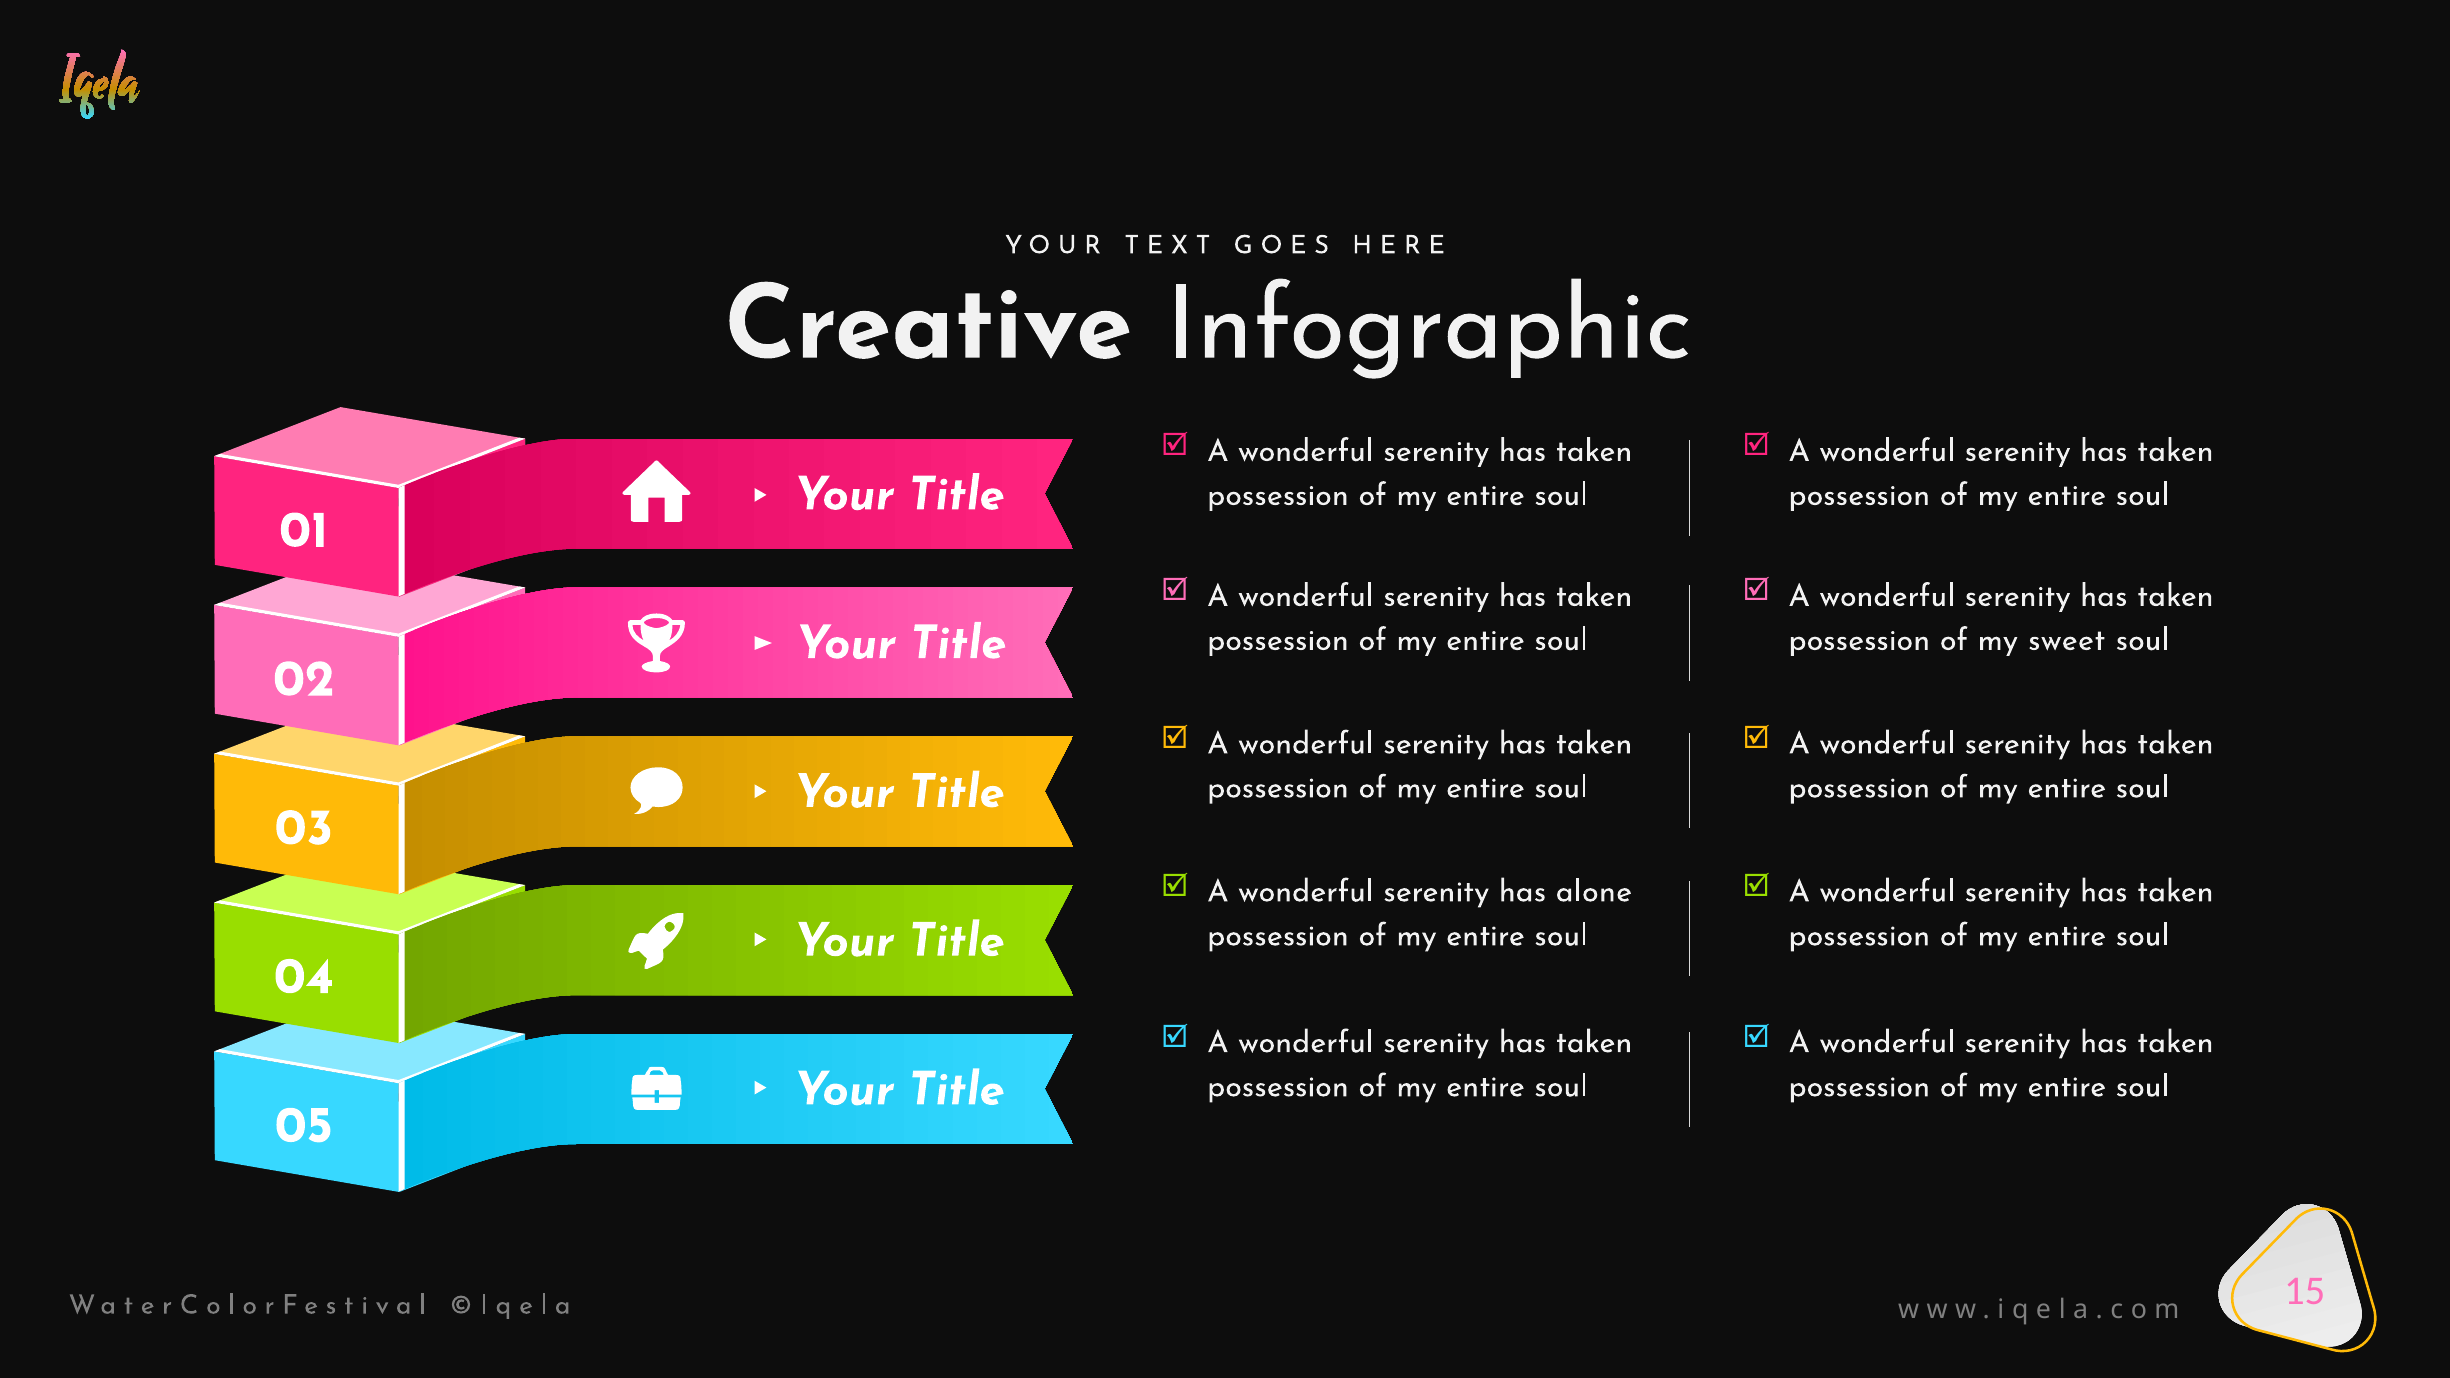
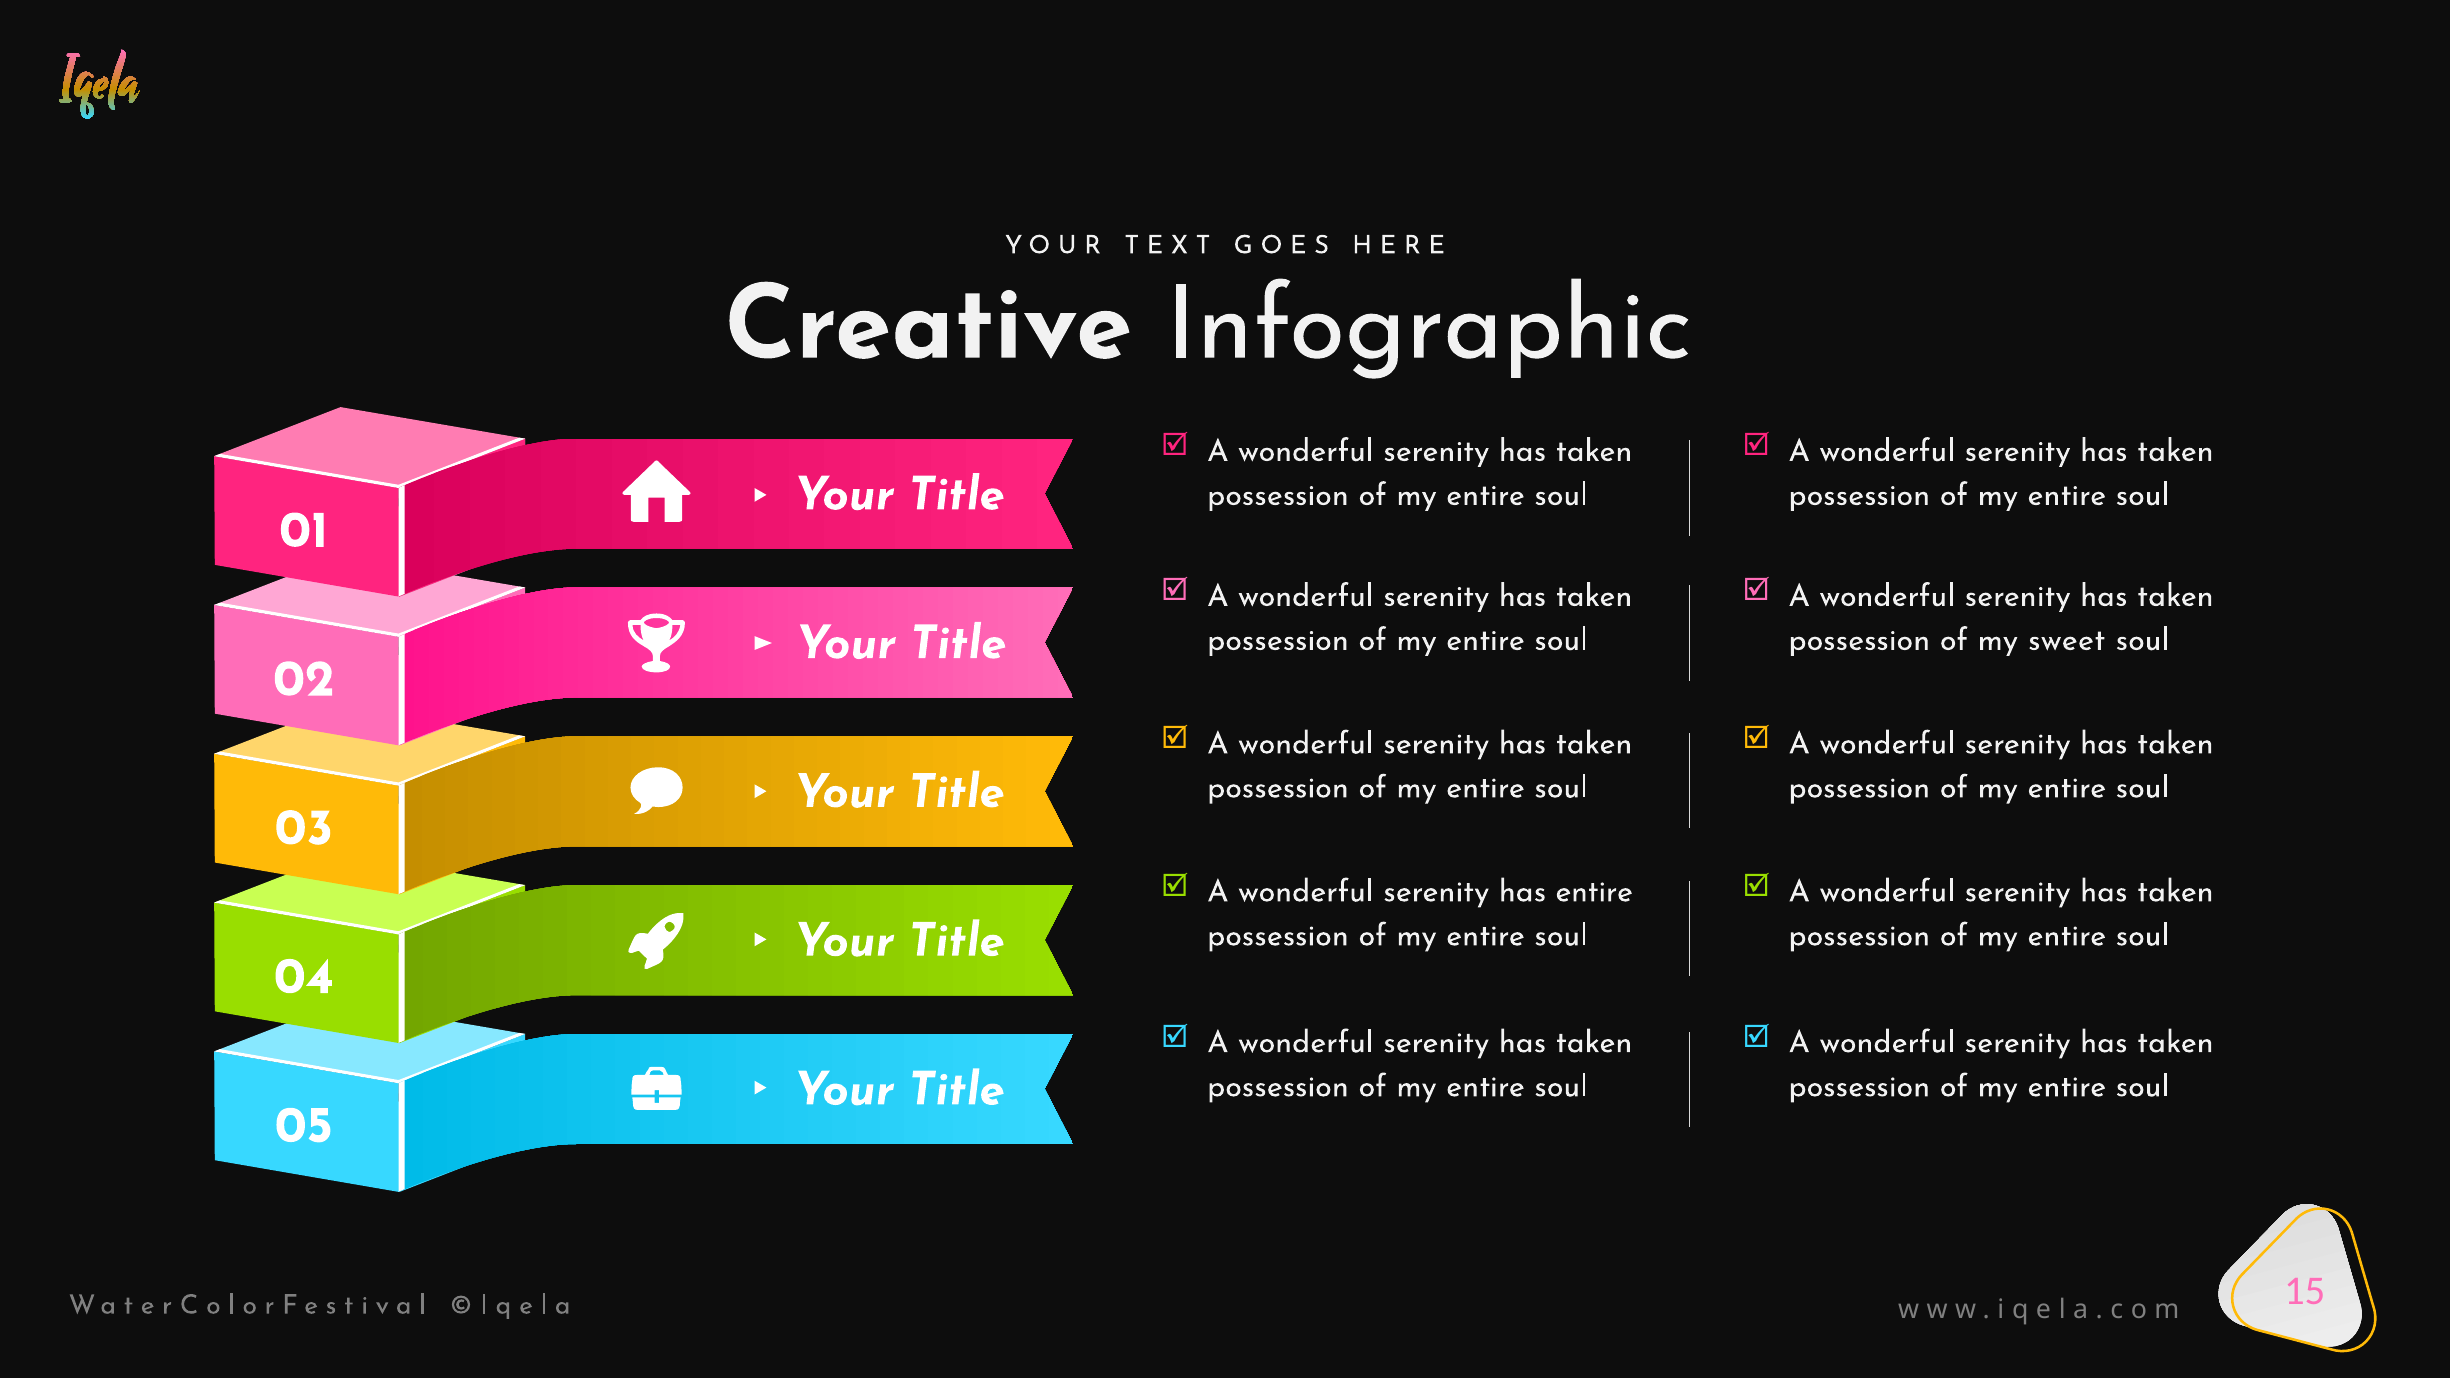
has alone: alone -> entire
